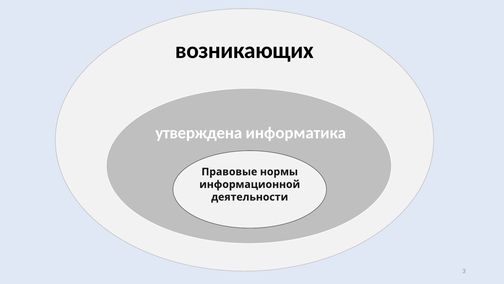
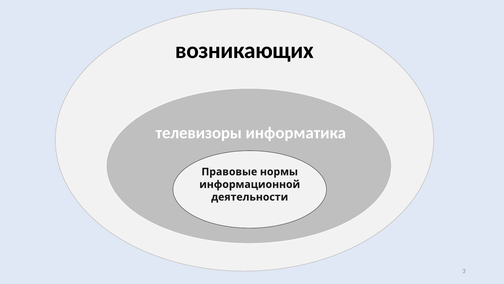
утверждена: утверждена -> телевизоры
